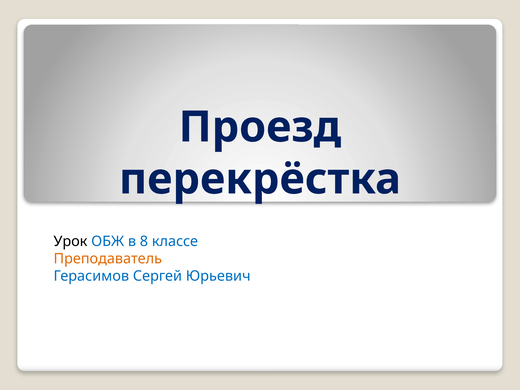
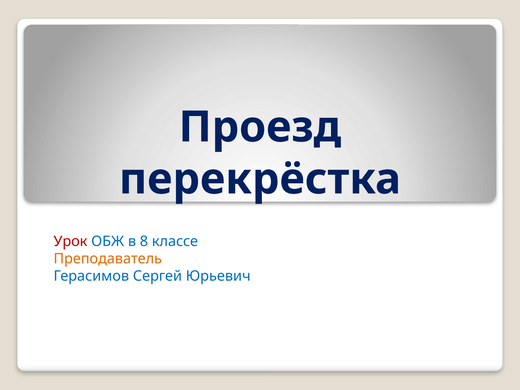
Урок colour: black -> red
